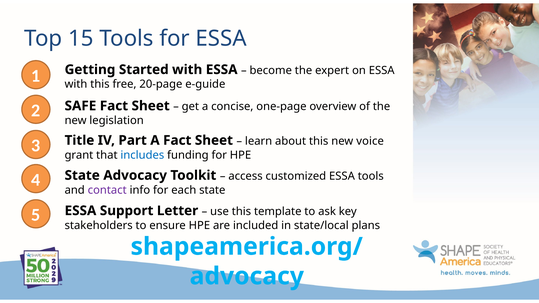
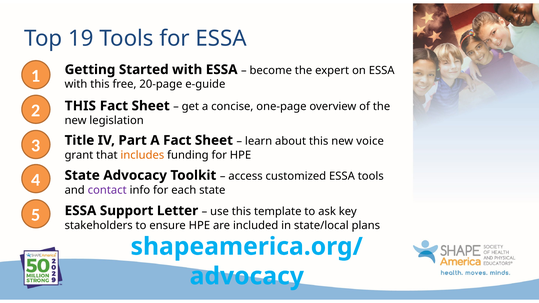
15: 15 -> 19
SAFE at (80, 106): SAFE -> THIS
includes colour: blue -> orange
